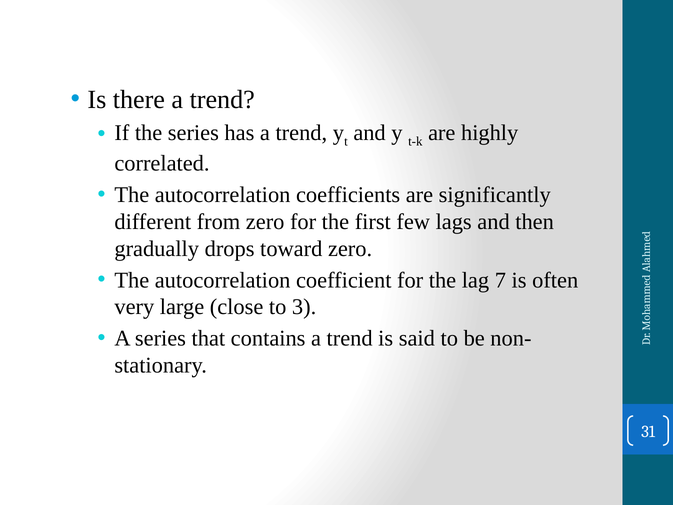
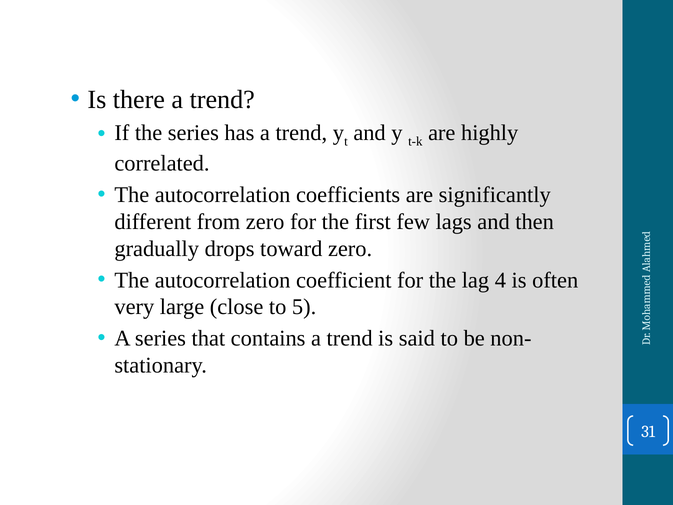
7: 7 -> 4
3: 3 -> 5
